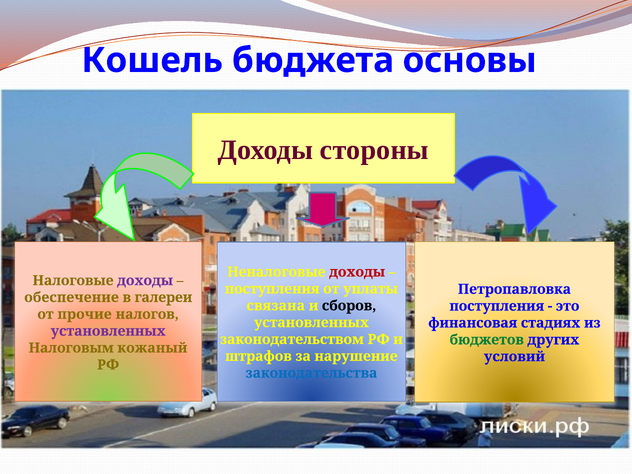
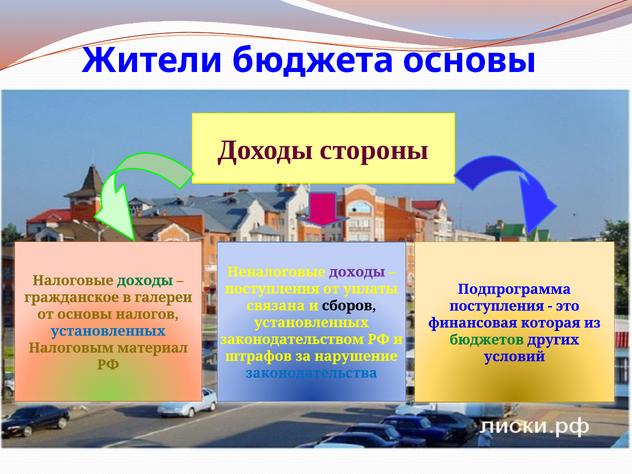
Кошель: Кошель -> Жители
доходы at (357, 272) colour: red -> purple
доходы at (145, 281) colour: purple -> green
Петропавловка: Петропавловка -> Подпрограмма
обеспечение: обеспечение -> гражданское
от прочие: прочие -> основы
стадиях: стадиях -> которая
установленных at (108, 331) colour: purple -> blue
кожаный: кожаный -> материал
